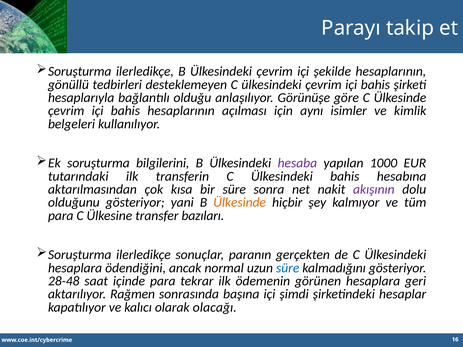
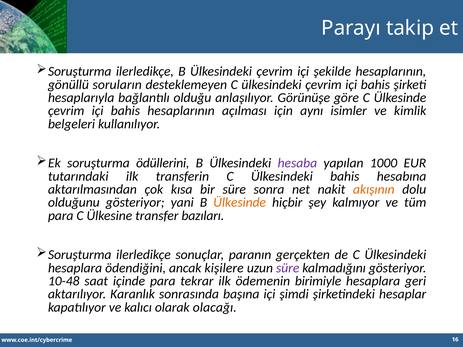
tedbirleri: tedbirleri -> soruların
bilgilerini: bilgilerini -> ödüllerini
akışının colour: purple -> orange
normal: normal -> kişilere
süre at (288, 268) colour: blue -> purple
28-48: 28-48 -> 10-48
görünen: görünen -> birimiyle
Rağmen: Rağmen -> Karanlık
